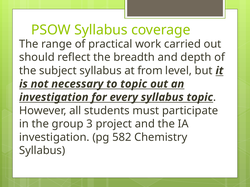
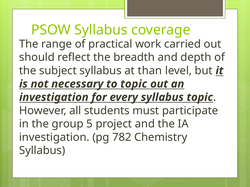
from: from -> than
3: 3 -> 5
582: 582 -> 782
